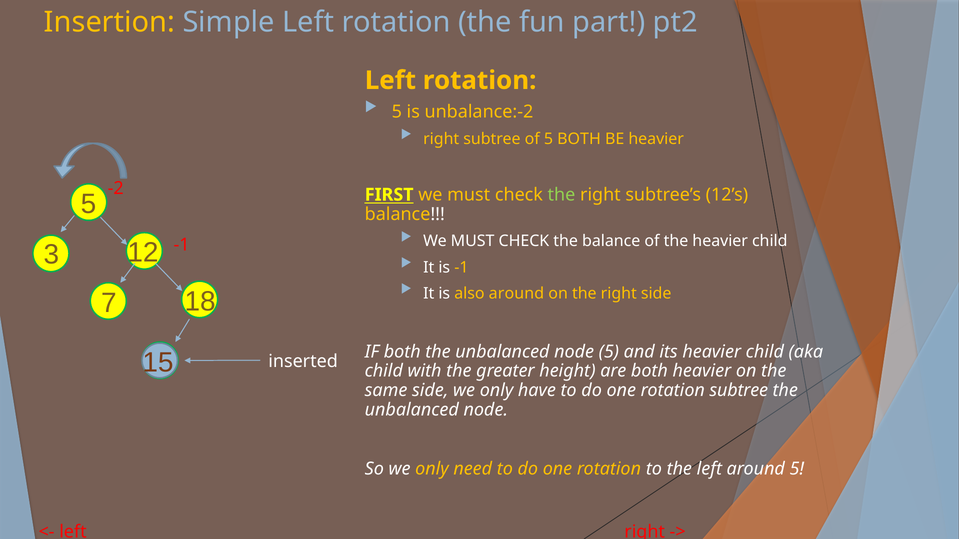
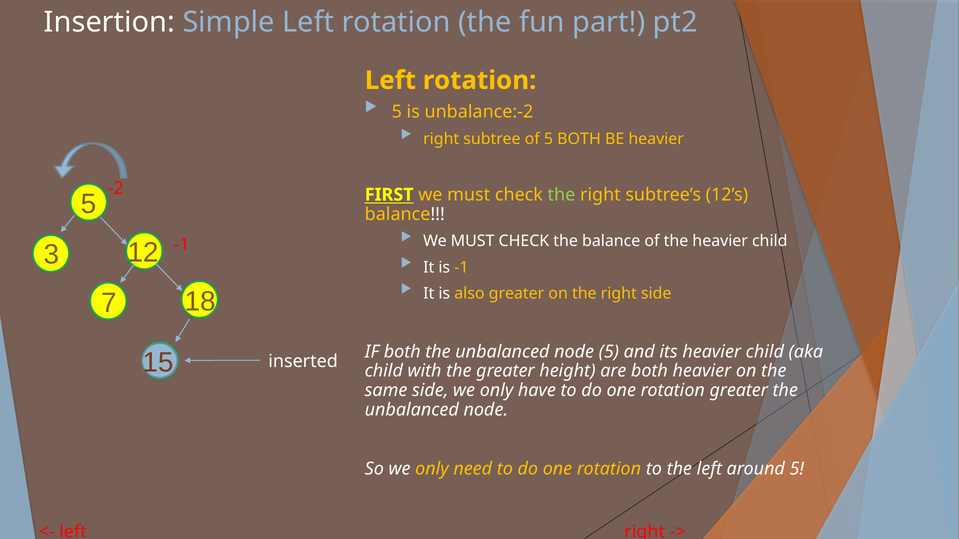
Insertion colour: yellow -> white
also around: around -> greater
rotation subtree: subtree -> greater
